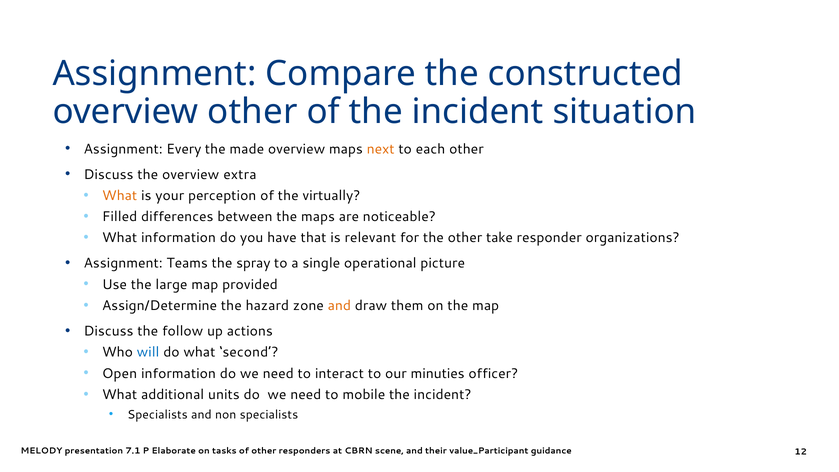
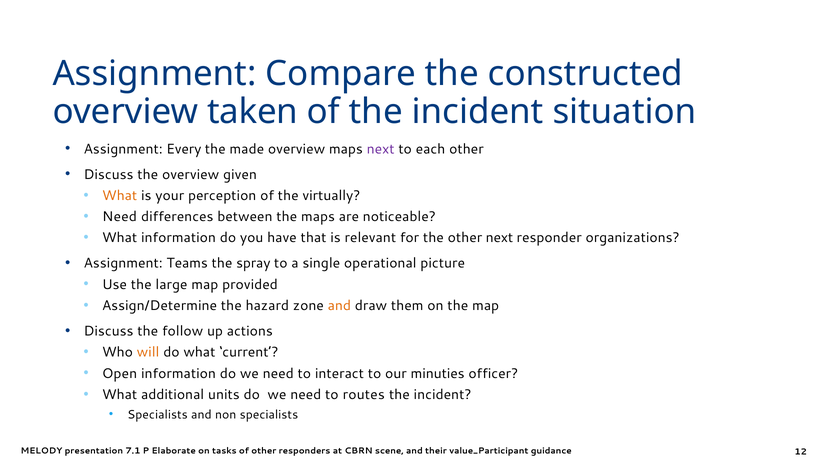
overview other: other -> taken
next at (381, 149) colour: orange -> purple
extra: extra -> given
Filled at (120, 217): Filled -> Need
other take: take -> next
will colour: blue -> orange
second: second -> current
mobile: mobile -> routes
